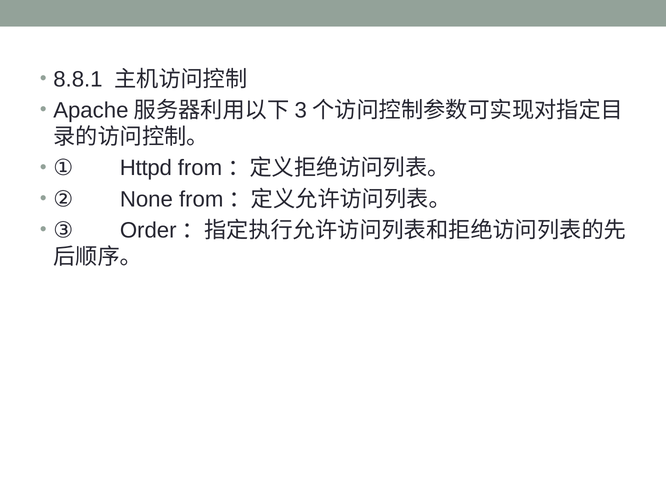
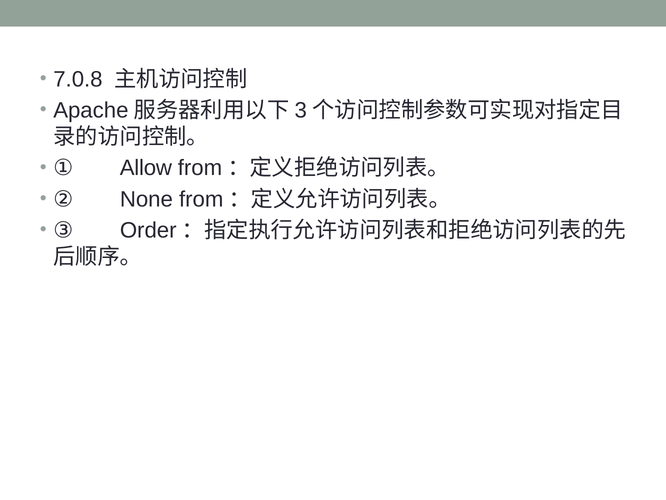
8.8.1: 8.8.1 -> 7.0.8
Httpd: Httpd -> Allow
